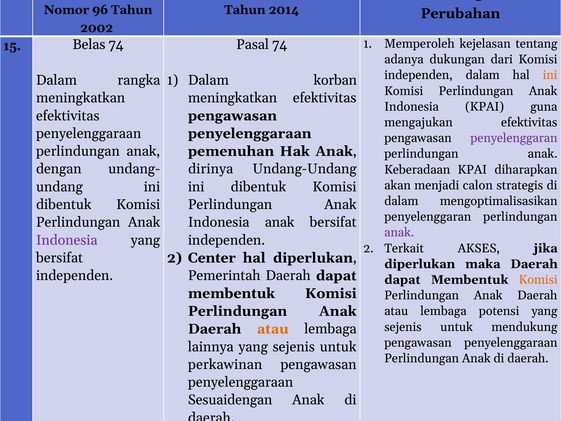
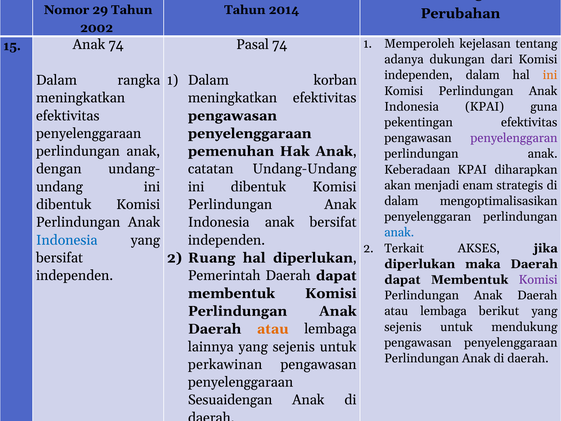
96: 96 -> 29
15 Belas: Belas -> Anak
mengajukan: mengajukan -> pekentingan
dirinya: dirinya -> catatan
calon: calon -> enam
anak at (399, 232) colour: purple -> blue
Indonesia at (67, 240) colour: purple -> blue
Center: Center -> Ruang
Komisi at (538, 280) colour: orange -> purple
potensi: potensi -> berikut
